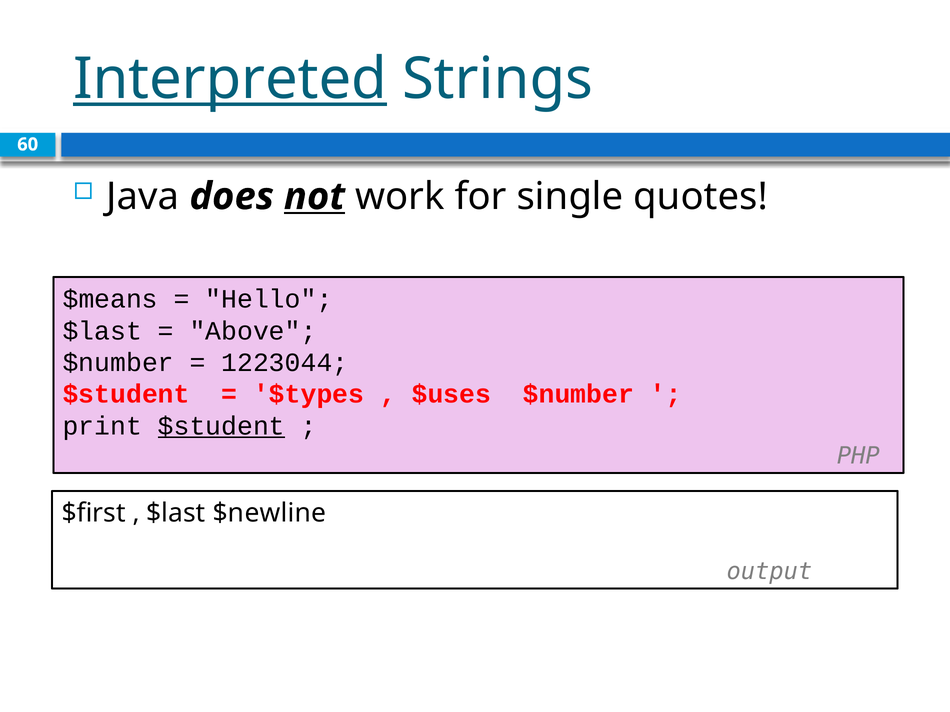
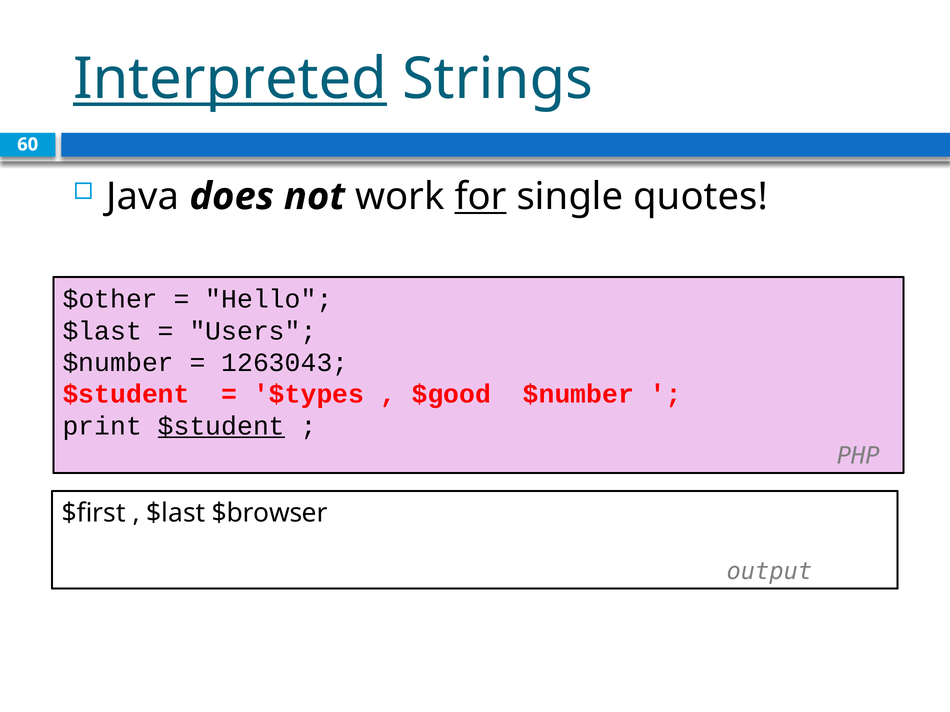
not underline: present -> none
for underline: none -> present
$means: $means -> $other
Above: Above -> Users
1223044: 1223044 -> 1263043
$uses: $uses -> $good
$newline: $newline -> $browser
